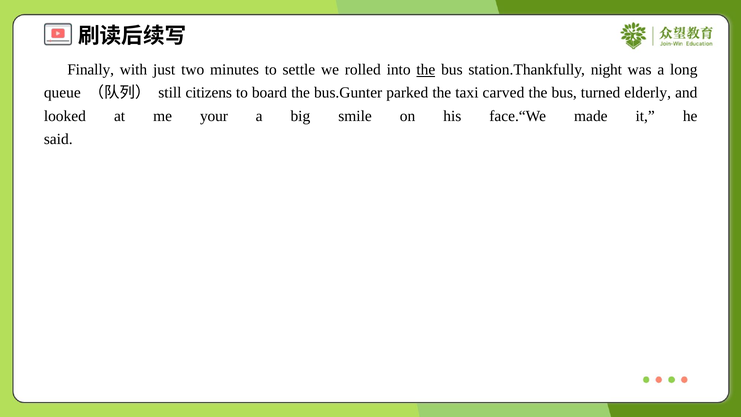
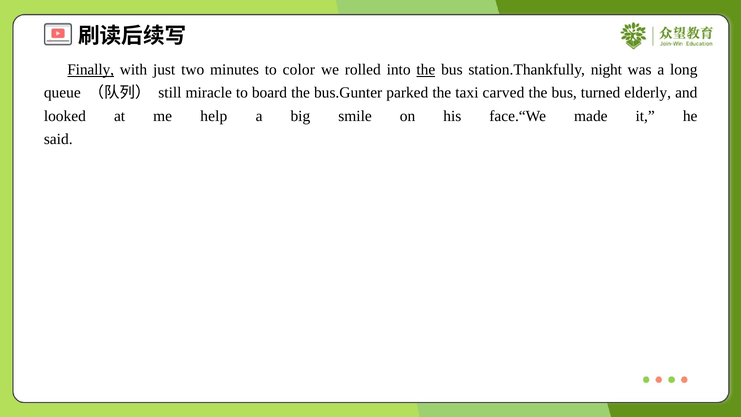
Finally underline: none -> present
settle: settle -> color
citizens: citizens -> miracle
your: your -> help
